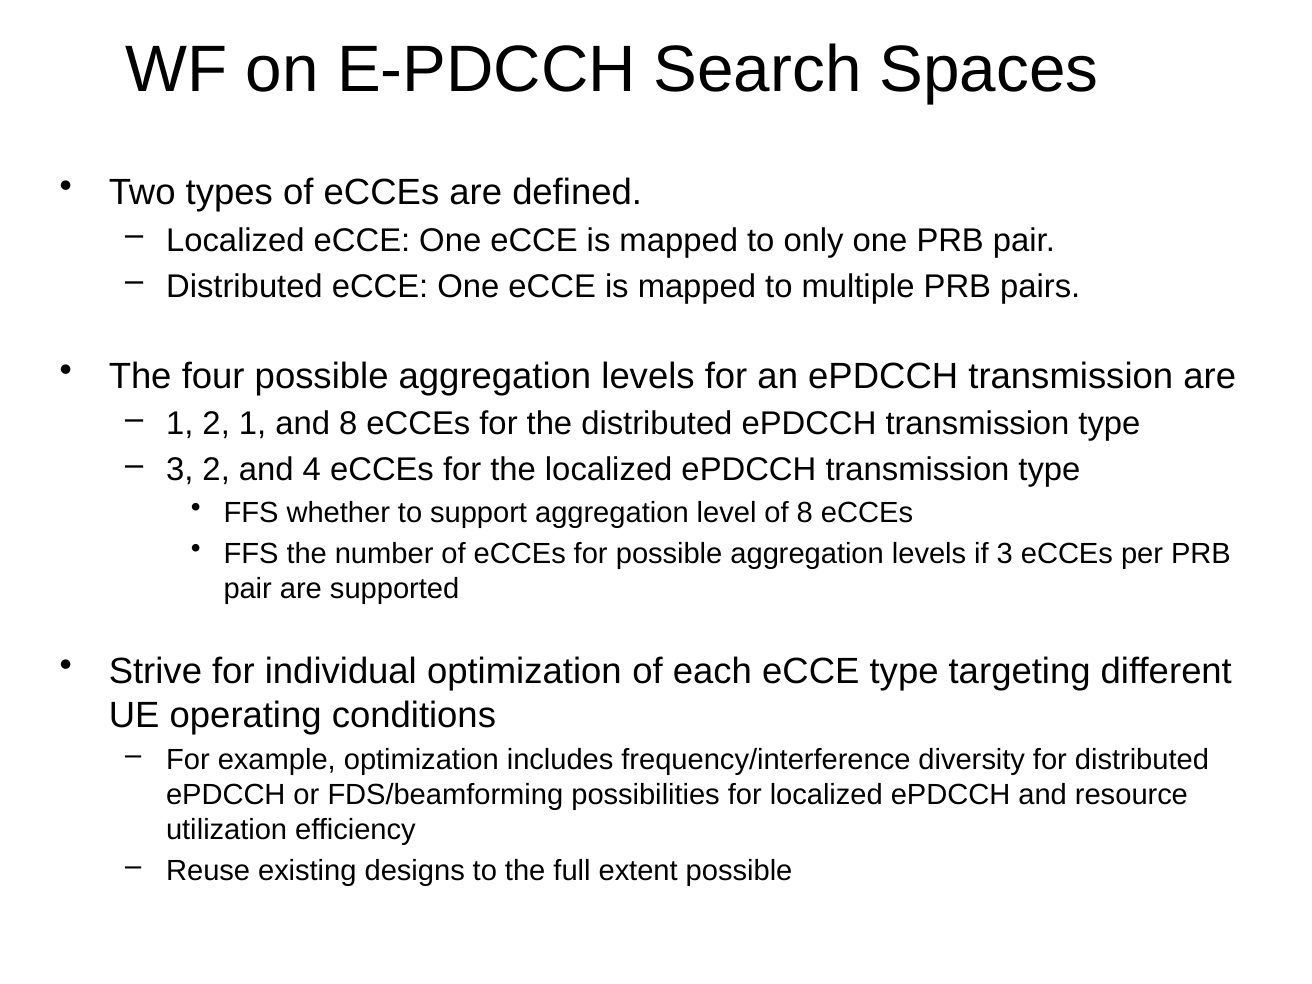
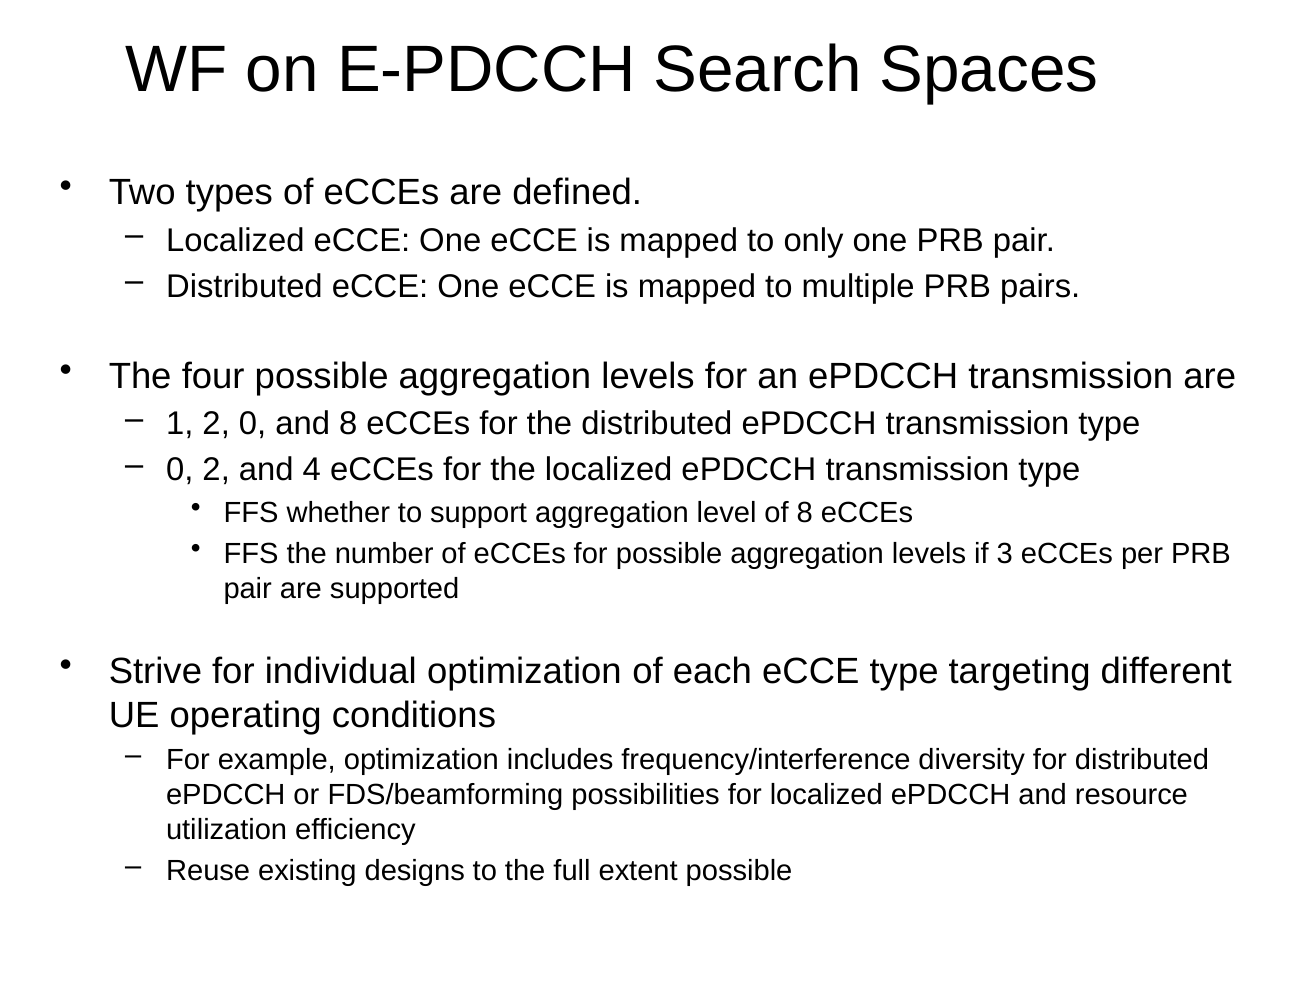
2 1: 1 -> 0
3 at (180, 470): 3 -> 0
